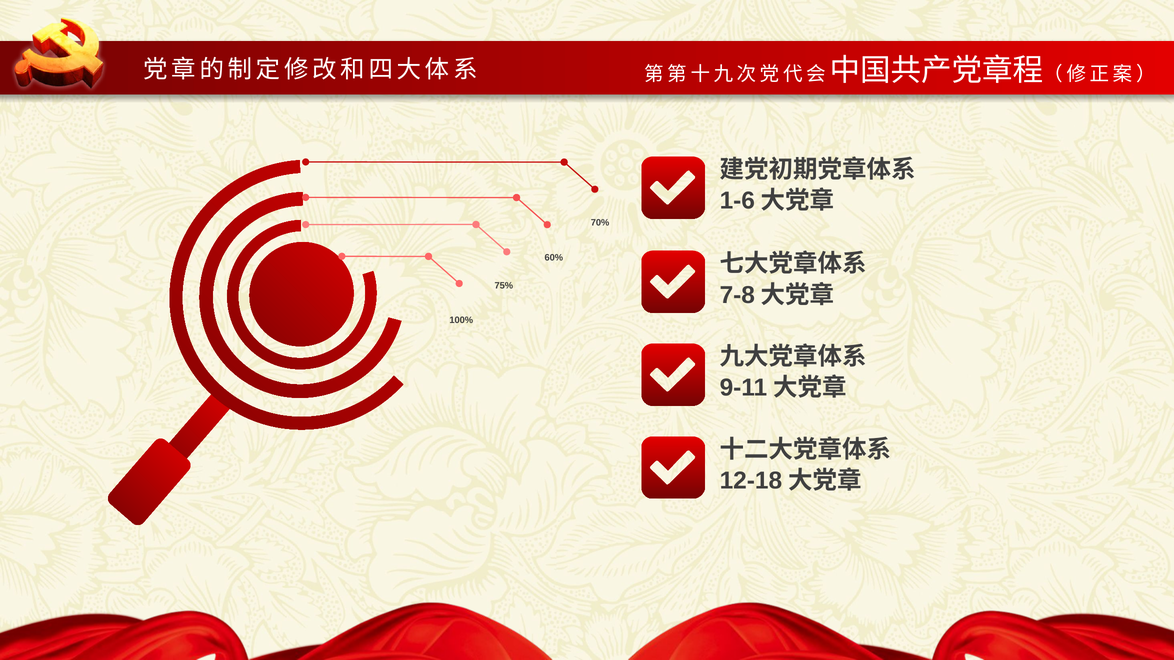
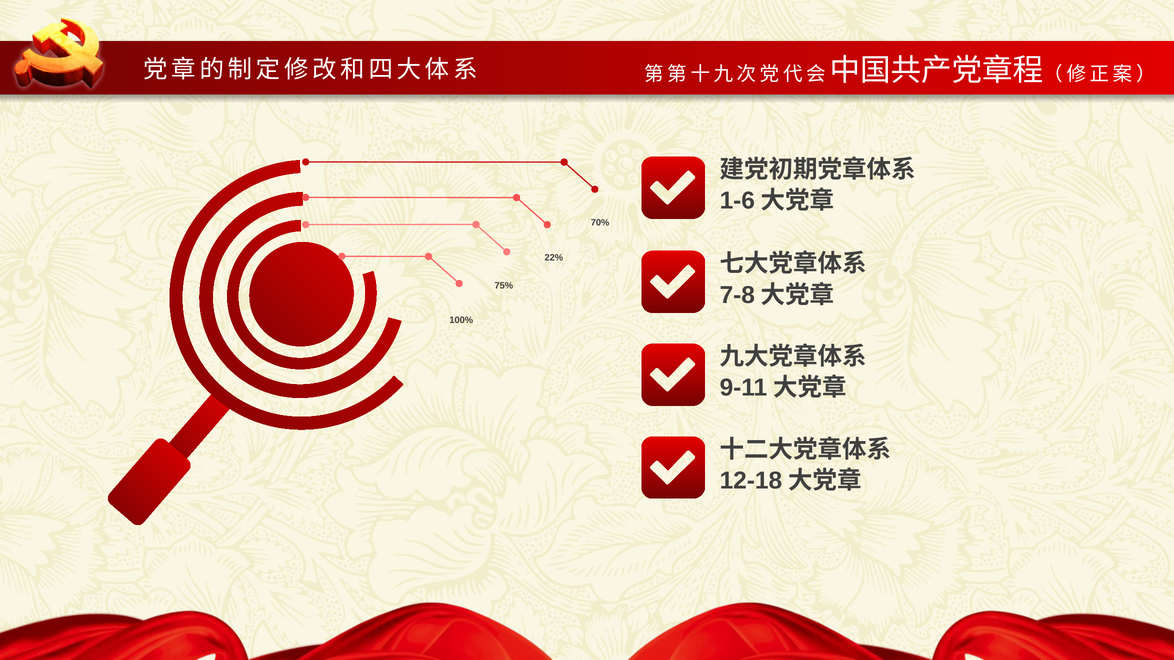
60%: 60% -> 22%
